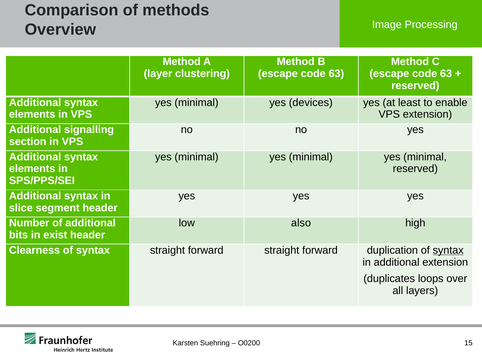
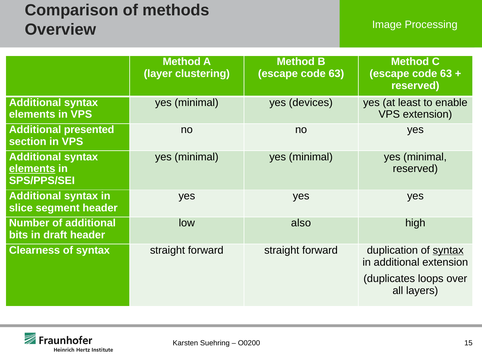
signalling: signalling -> presented
elements at (32, 169) underline: none -> present
exist: exist -> draft
